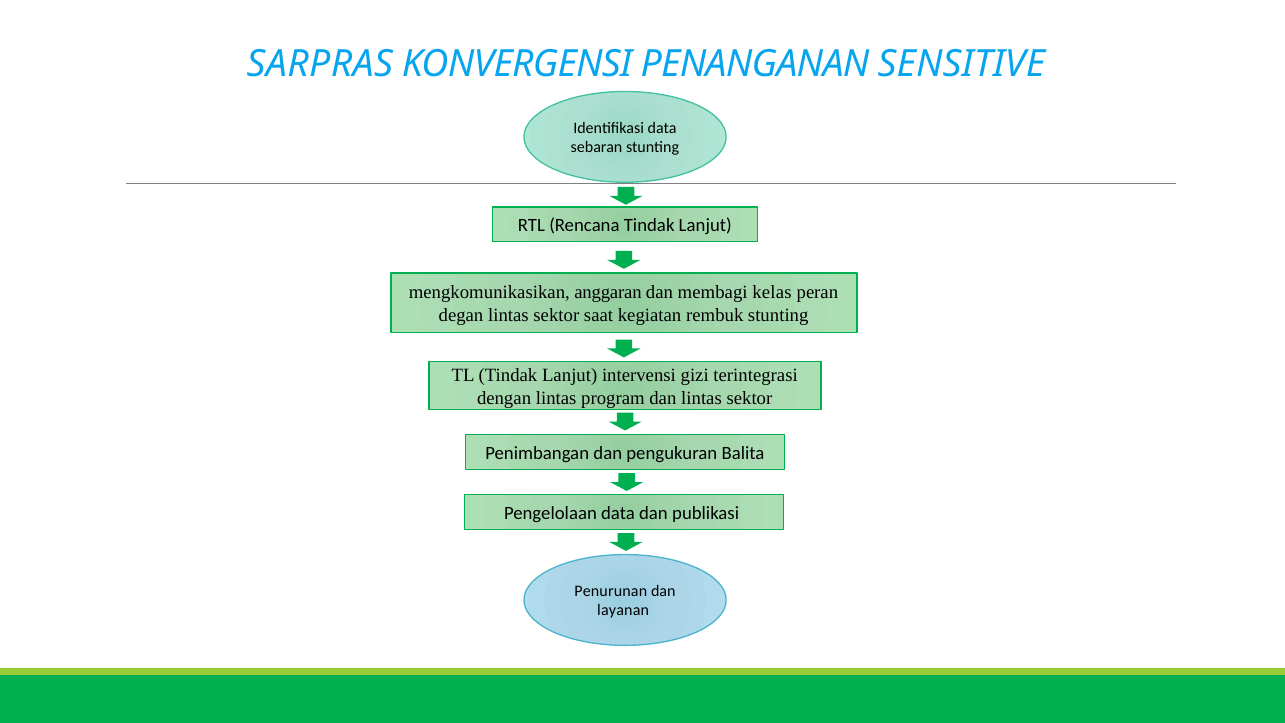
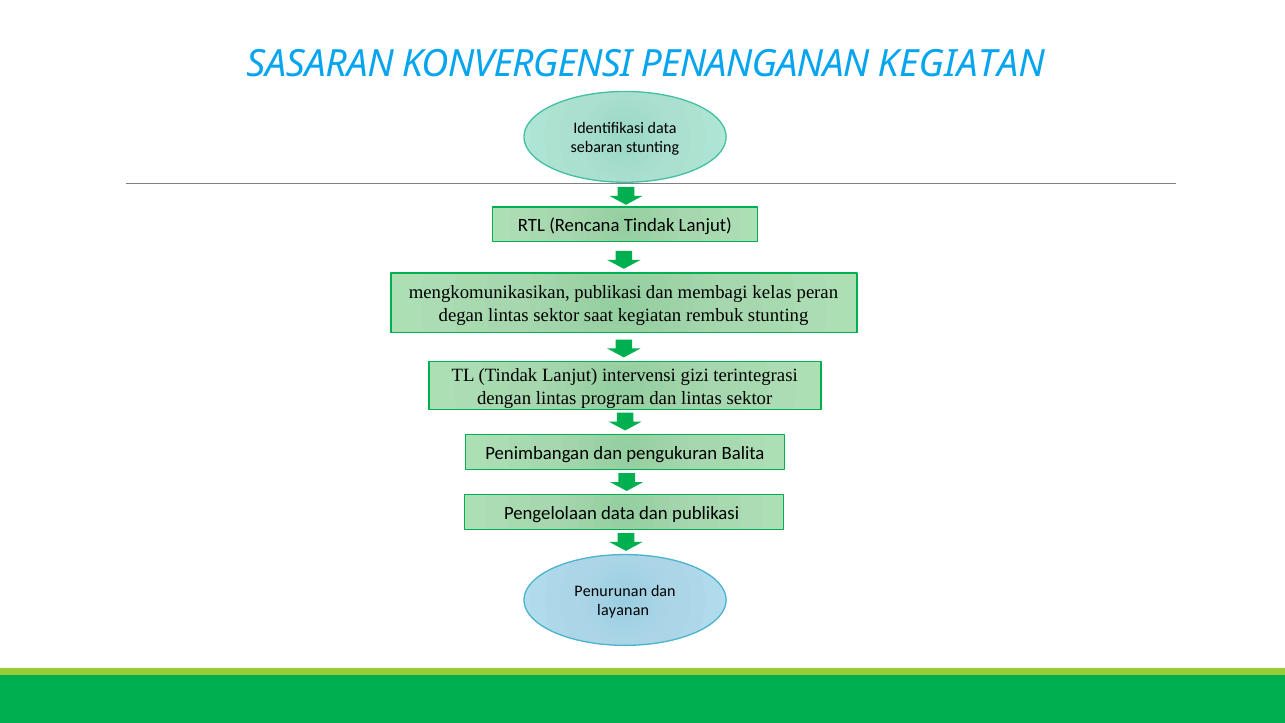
SARPRAS: SARPRAS -> SASARAN
SENSITIVE at (961, 65): SENSITIVE -> KEGIATAN
mengkomunikasikan anggaran: anggaran -> publikasi
